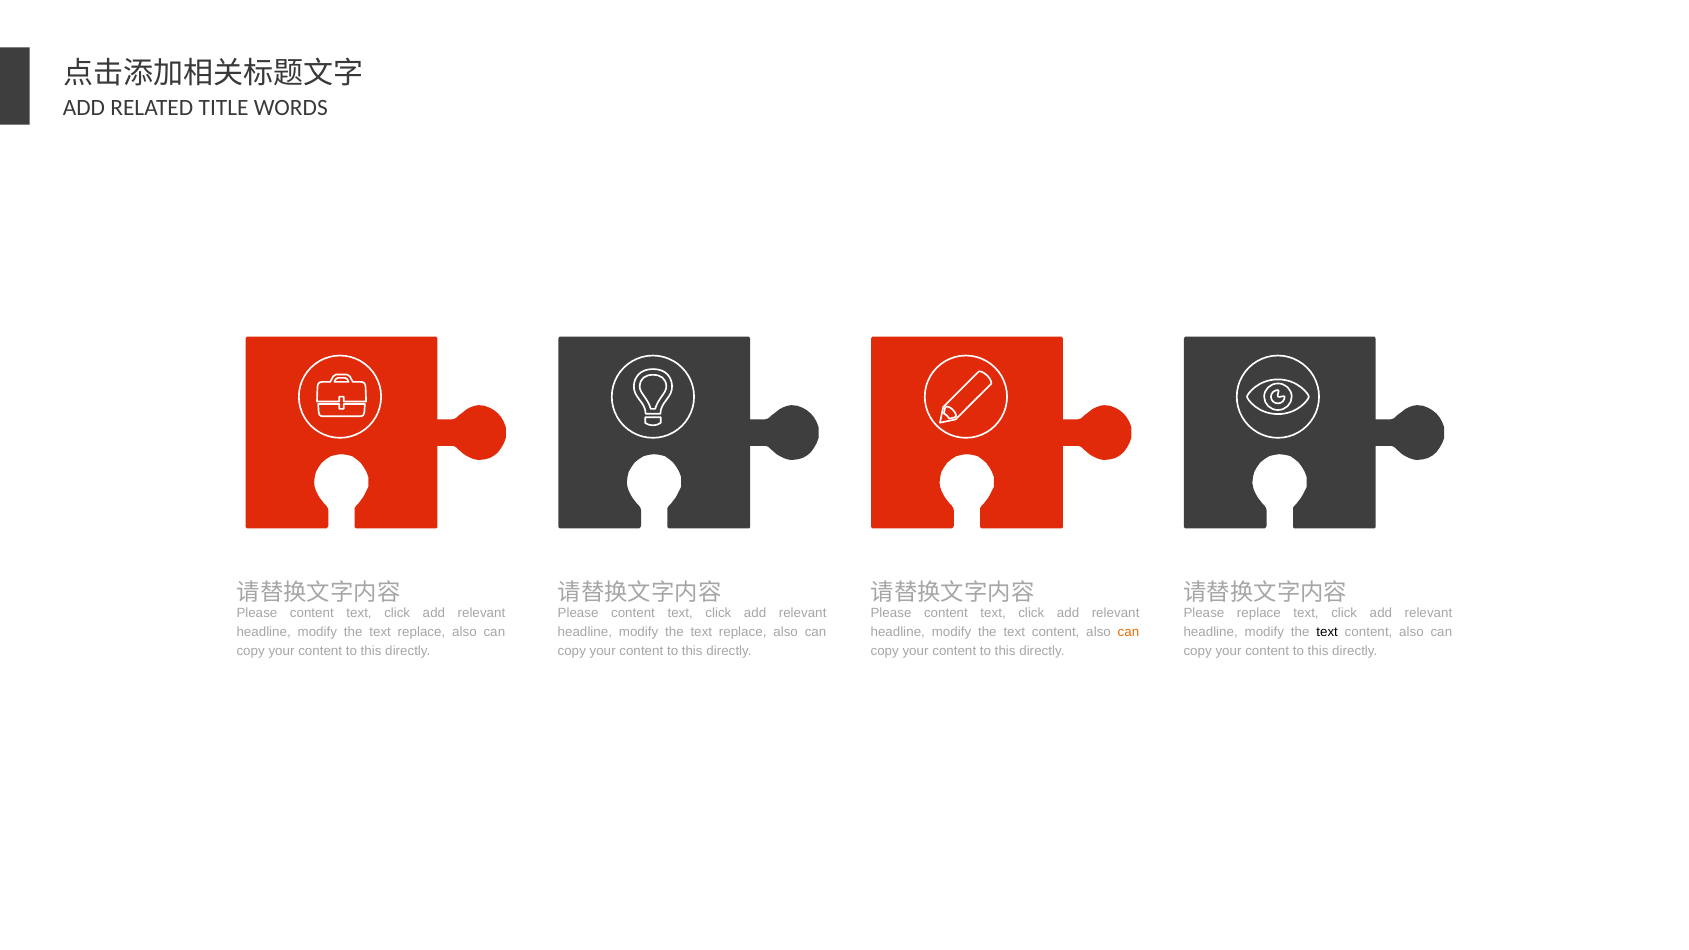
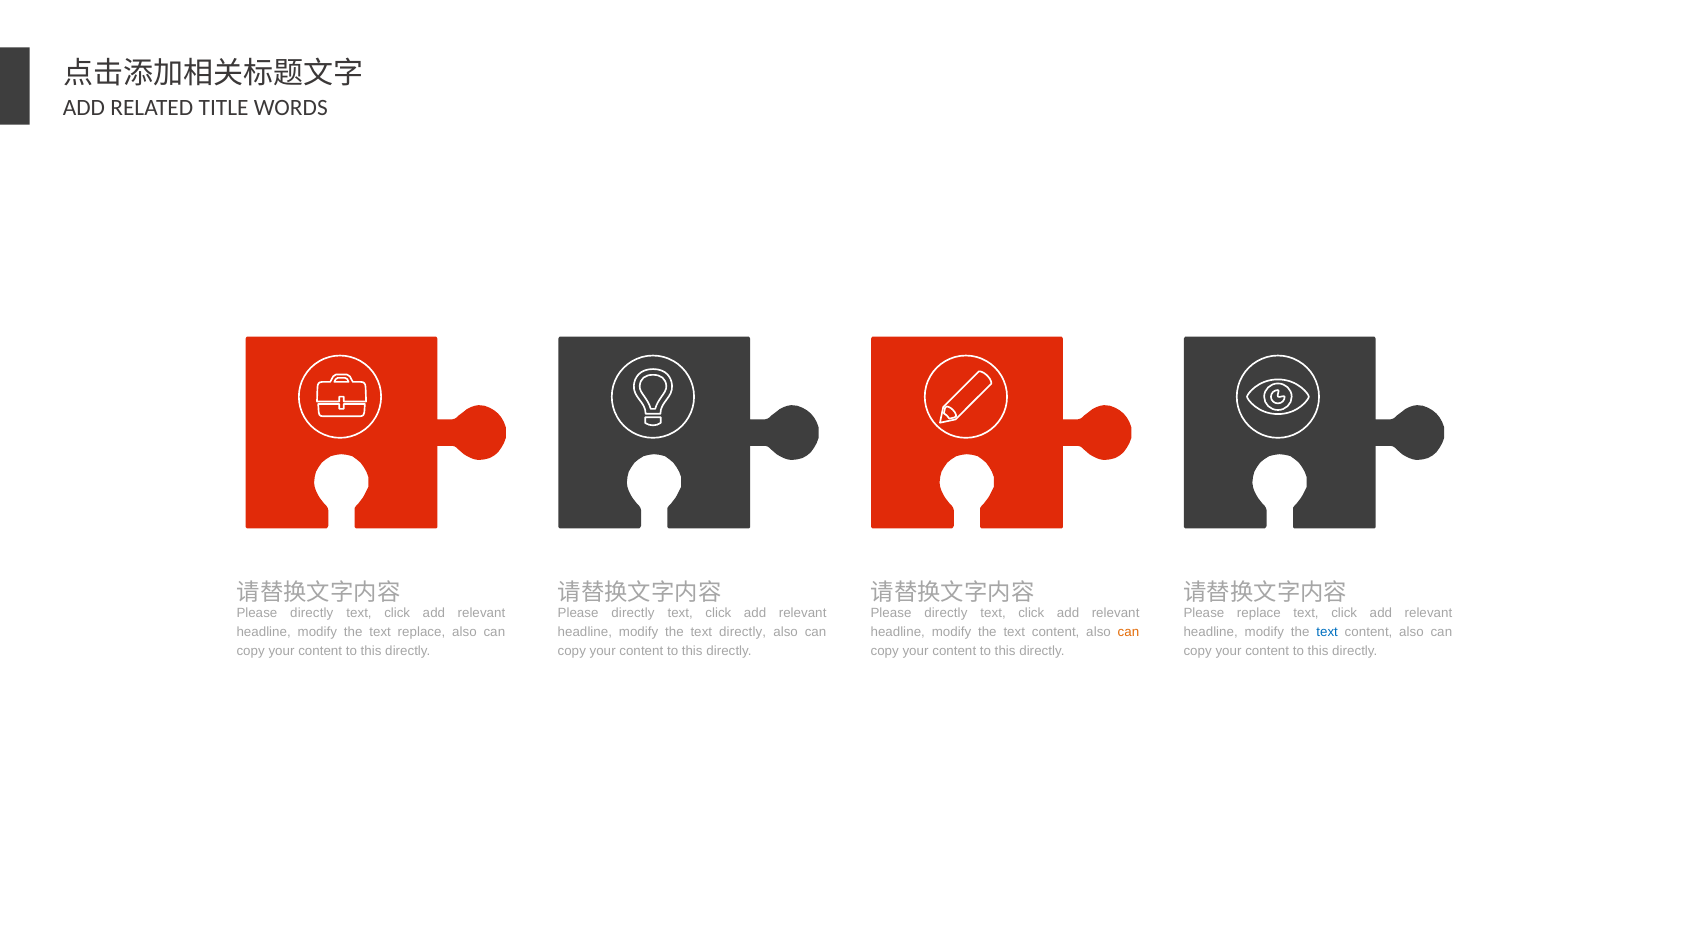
content at (312, 613): content -> directly
content at (633, 613): content -> directly
content at (946, 613): content -> directly
replace at (743, 632): replace -> directly
text at (1327, 632) colour: black -> blue
